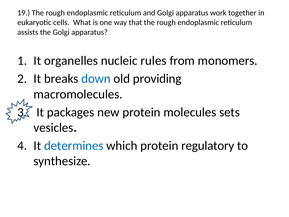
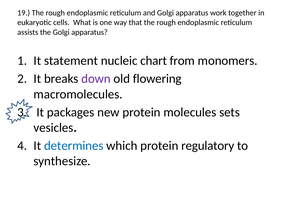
organelles: organelles -> statement
rules: rules -> chart
down colour: blue -> purple
providing: providing -> flowering
